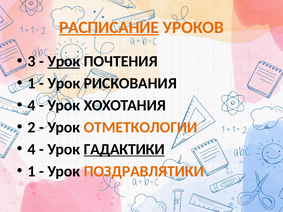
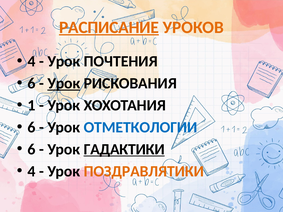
3 at (32, 61): 3 -> 4
Урок at (64, 61) underline: present -> none
1 at (32, 83): 1 -> 6
Урок at (64, 83) underline: none -> present
4 at (32, 105): 4 -> 1
2 at (32, 127): 2 -> 6
ОТМЕТКОЛОГИИ colour: orange -> blue
4 at (32, 149): 4 -> 6
1 at (32, 171): 1 -> 4
